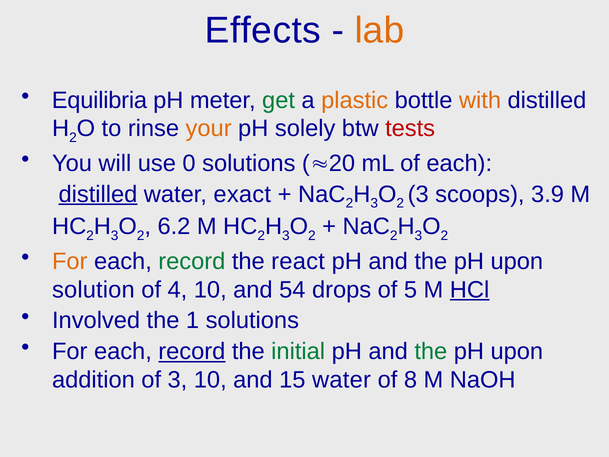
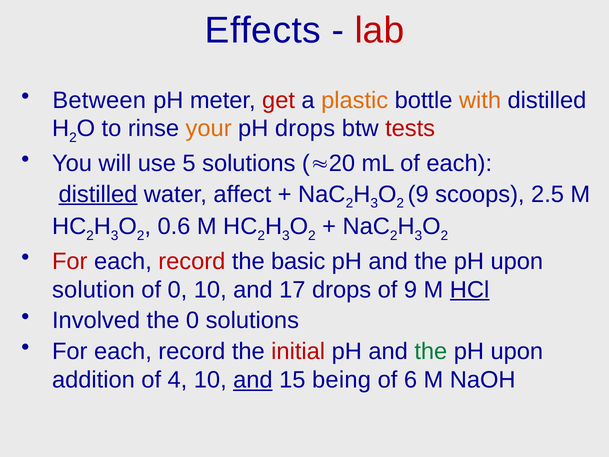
lab colour: orange -> red
Equilibria: Equilibria -> Between
get colour: green -> red
pH solely: solely -> drops
0: 0 -> 5
exact: exact -> affect
3 at (418, 194): 3 -> 9
3.9: 3.9 -> 2.5
6.2: 6.2 -> 0.6
For at (70, 261) colour: orange -> red
record at (192, 261) colour: green -> red
react: react -> basic
of 4: 4 -> 0
54: 54 -> 17
of 5: 5 -> 9
the 1: 1 -> 0
record at (192, 351) underline: present -> none
initial colour: green -> red
of 3: 3 -> 4
and at (253, 380) underline: none -> present
15 water: water -> being
8: 8 -> 6
